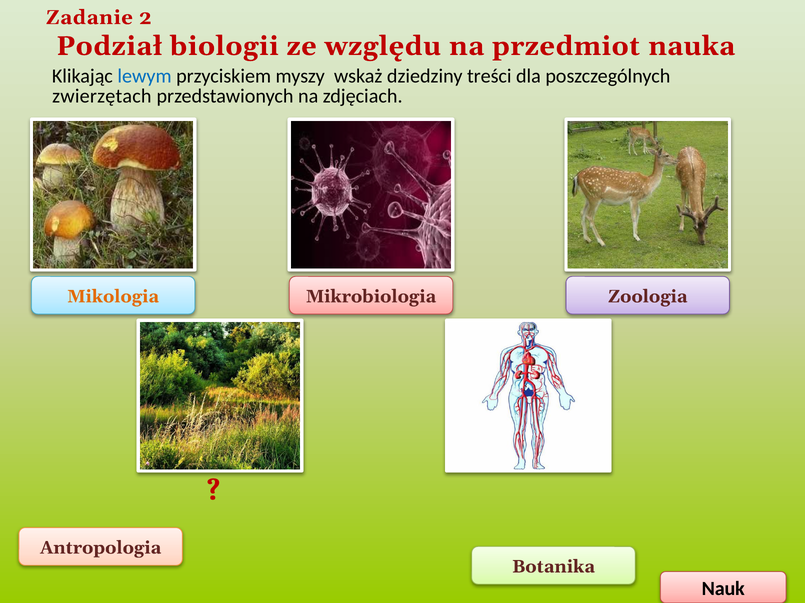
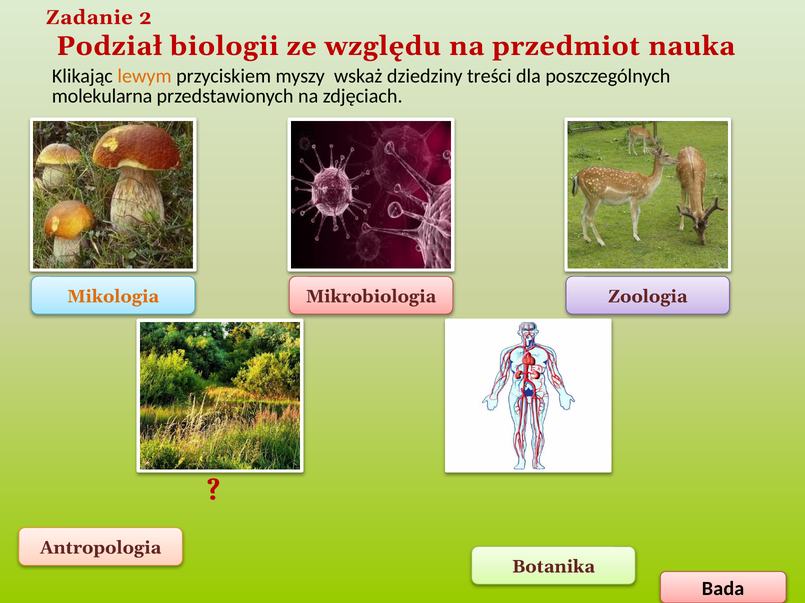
lewym colour: blue -> orange
zwierzętach: zwierzętach -> molekularna
Nauk: Nauk -> Bada
